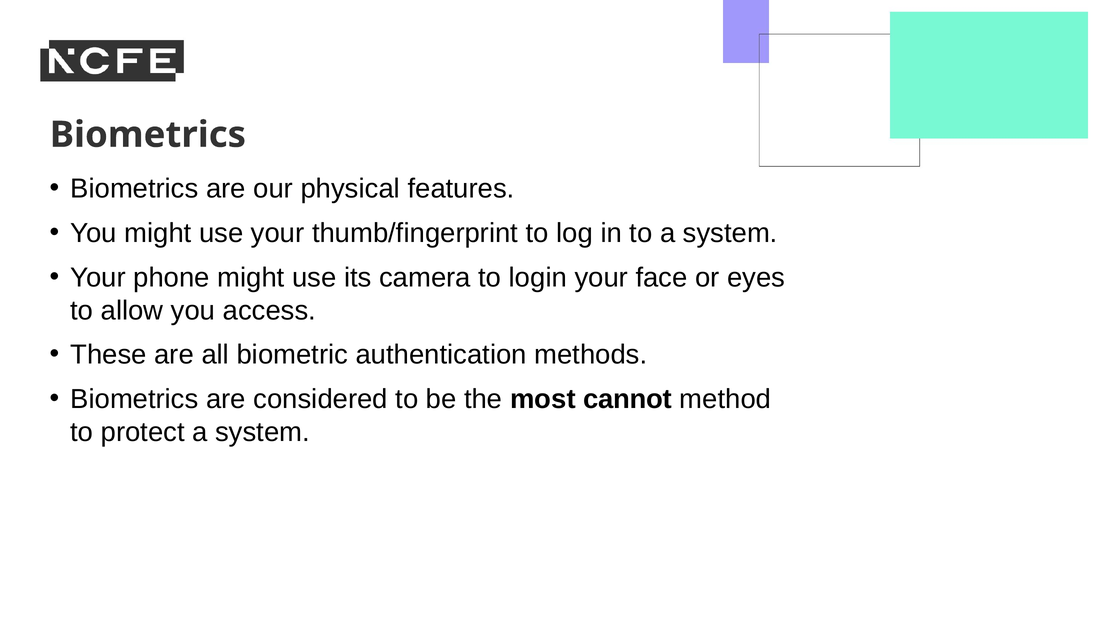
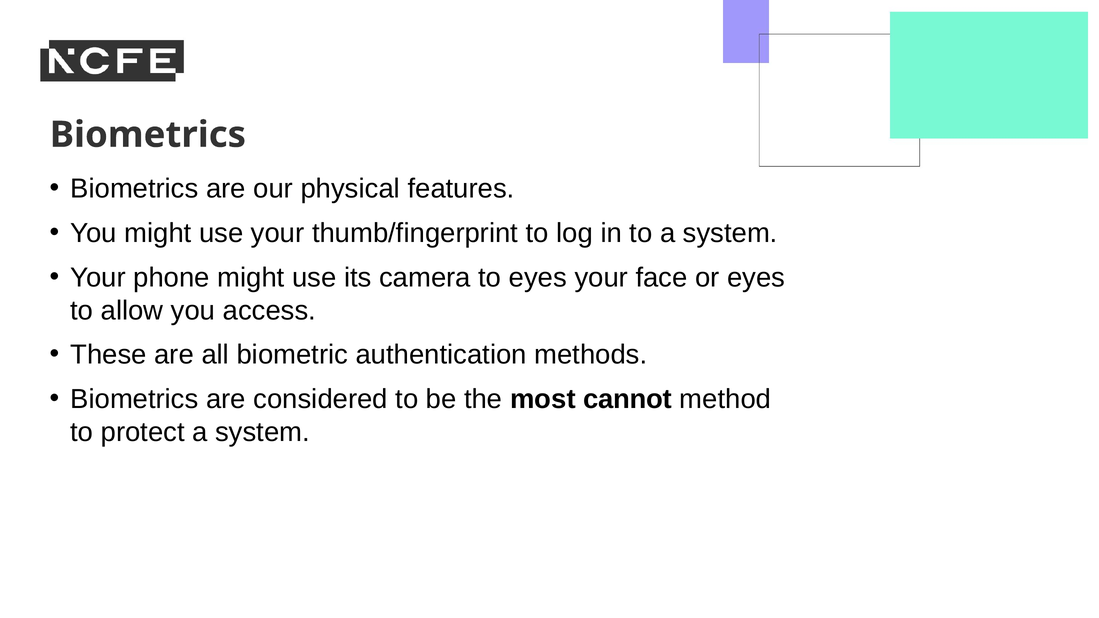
to login: login -> eyes
